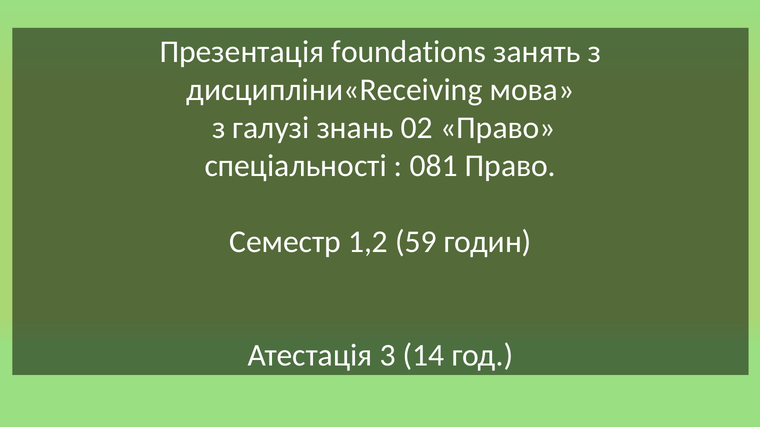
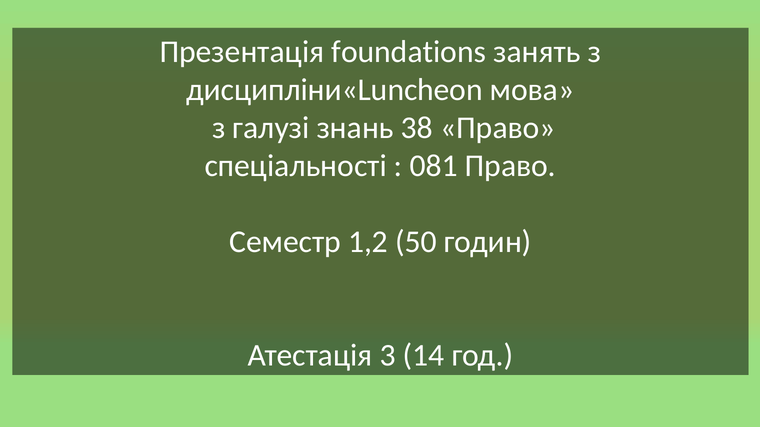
дисципліни«Receiving: дисципліни«Receiving -> дисципліни«Luncheon
02: 02 -> 38
59: 59 -> 50
